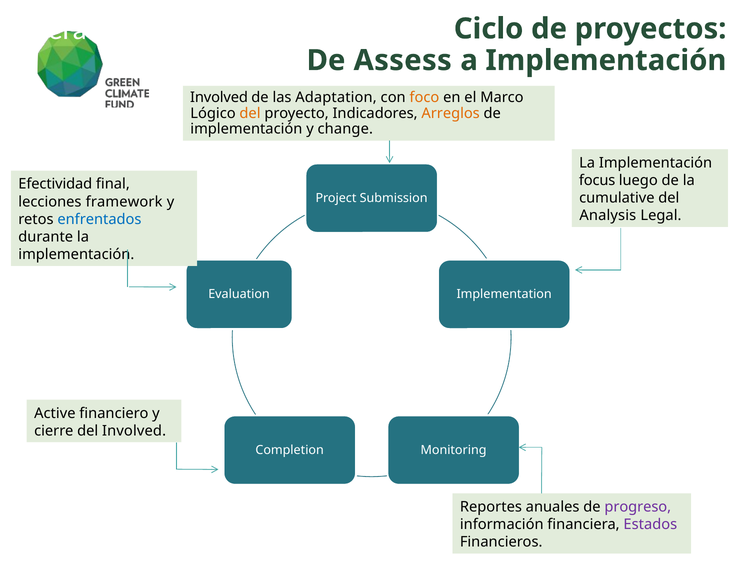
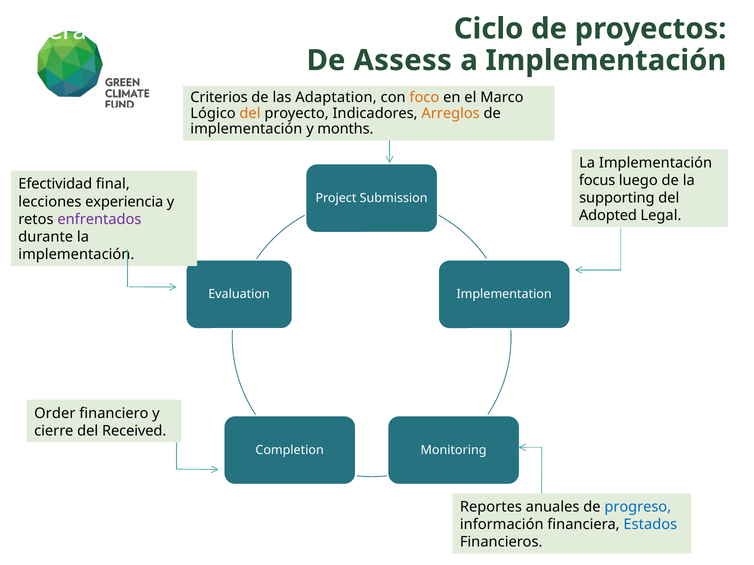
Involved at (219, 97): Involved -> Criterios
change: change -> months
cumulative: cumulative -> supporting
framework: framework -> experiencia
Analysis: Analysis -> Adopted
enfrentados colour: blue -> purple
Active: Active -> Order
del Involved: Involved -> Received
progreso colour: purple -> blue
Estados colour: purple -> blue
